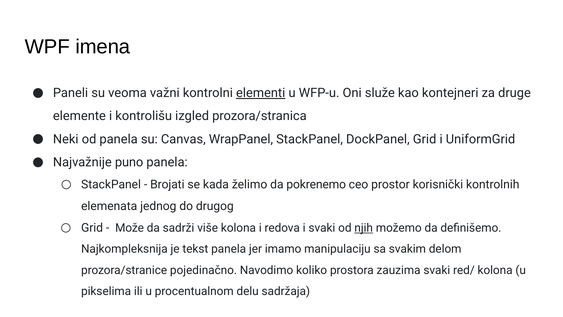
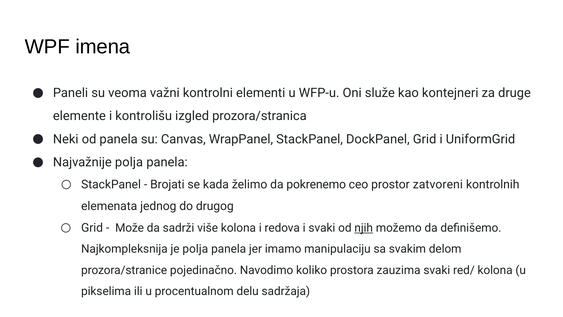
elementi underline: present -> none
Najvažnije puno: puno -> polja
korisnički: korisnički -> zatvoreni
je tekst: tekst -> polja
